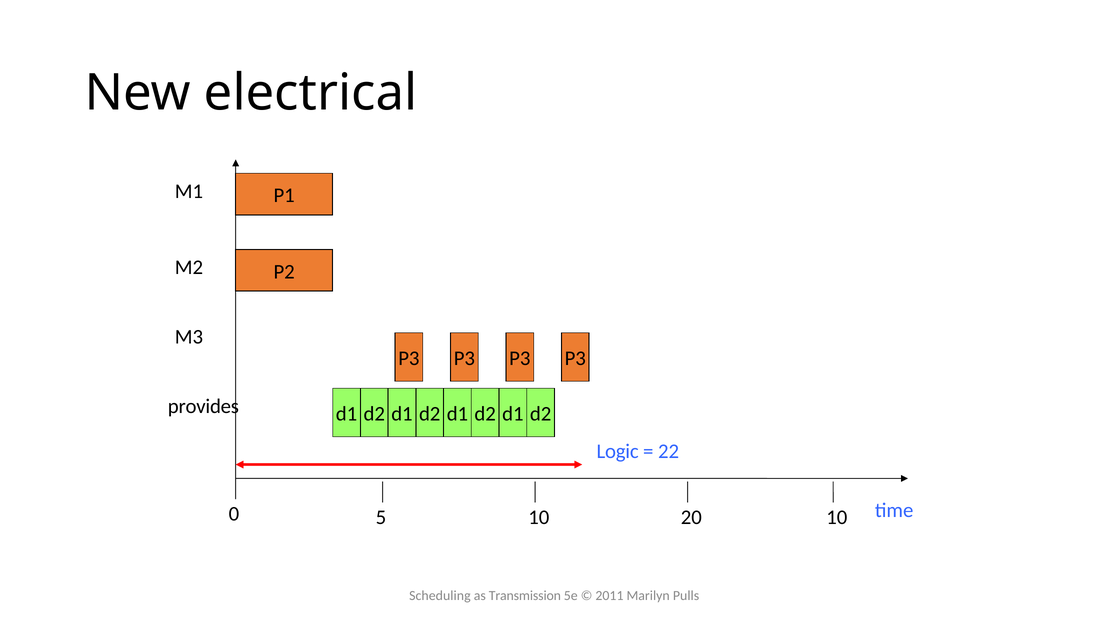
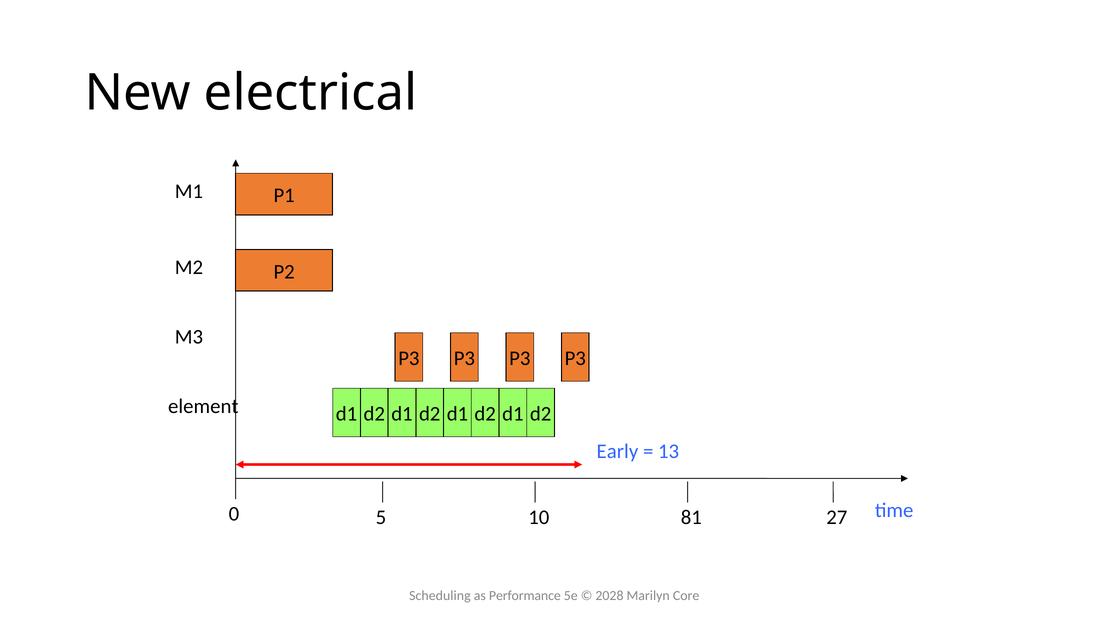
provides: provides -> element
Logic: Logic -> Early
22: 22 -> 13
0 10: 10 -> 27
20: 20 -> 81
Transmission: Transmission -> Performance
2011: 2011 -> 2028
Pulls: Pulls -> Core
